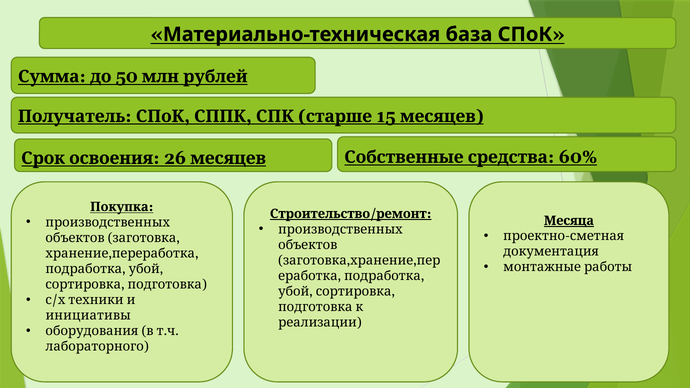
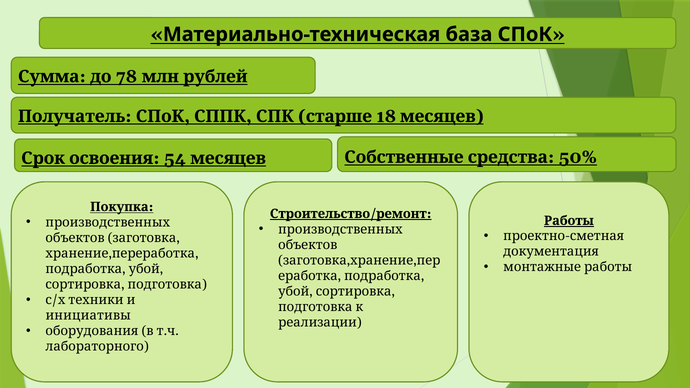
50: 50 -> 78
15: 15 -> 18
60%: 60% -> 50%
26: 26 -> 54
Месяца: Месяца -> Работы
